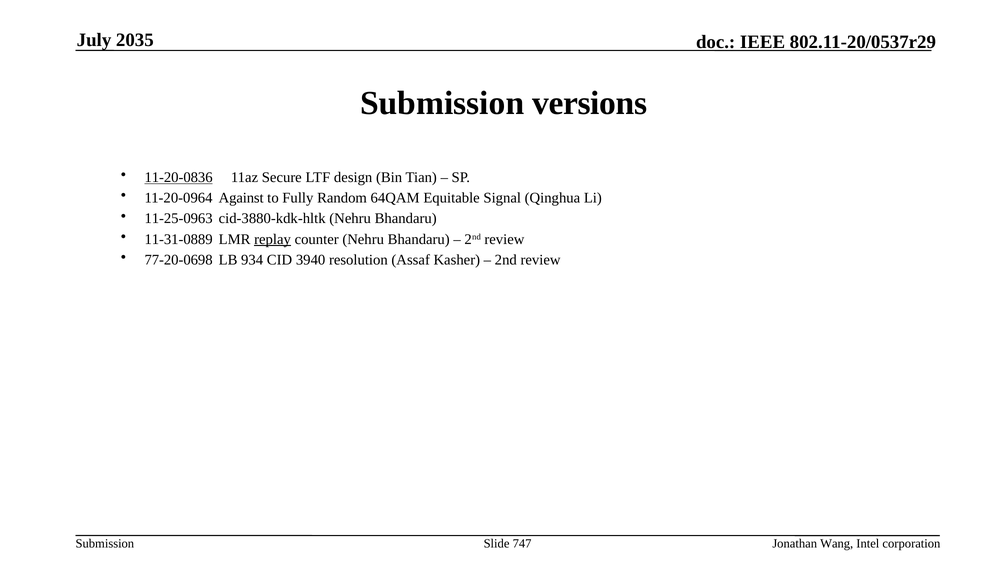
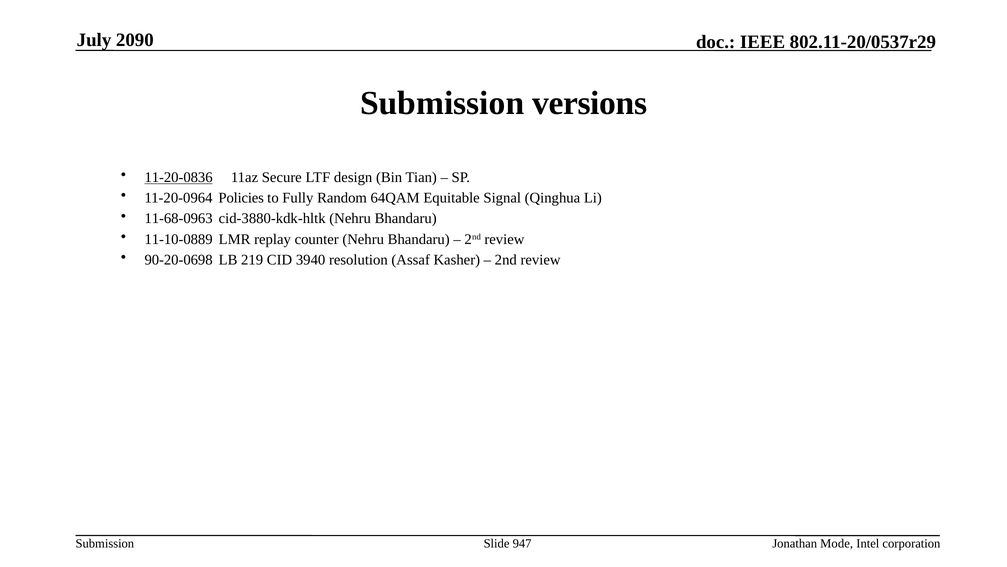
2035: 2035 -> 2090
Against: Against -> Policies
11-25-0963: 11-25-0963 -> 11-68-0963
11-31-0889: 11-31-0889 -> 11-10-0889
replay underline: present -> none
77-20-0698: 77-20-0698 -> 90-20-0698
934: 934 -> 219
747: 747 -> 947
Wang: Wang -> Mode
